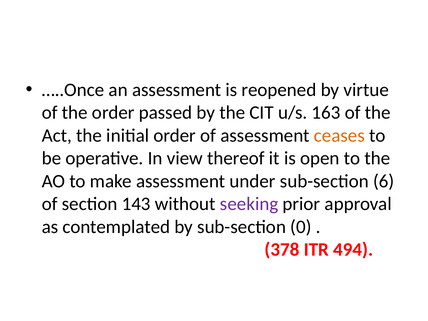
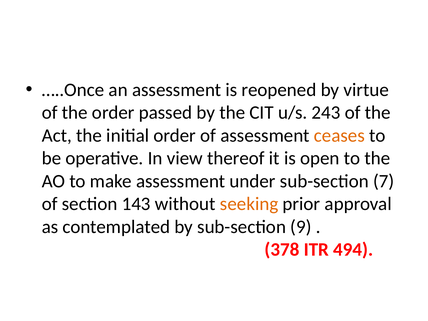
163: 163 -> 243
6: 6 -> 7
seeking colour: purple -> orange
0: 0 -> 9
